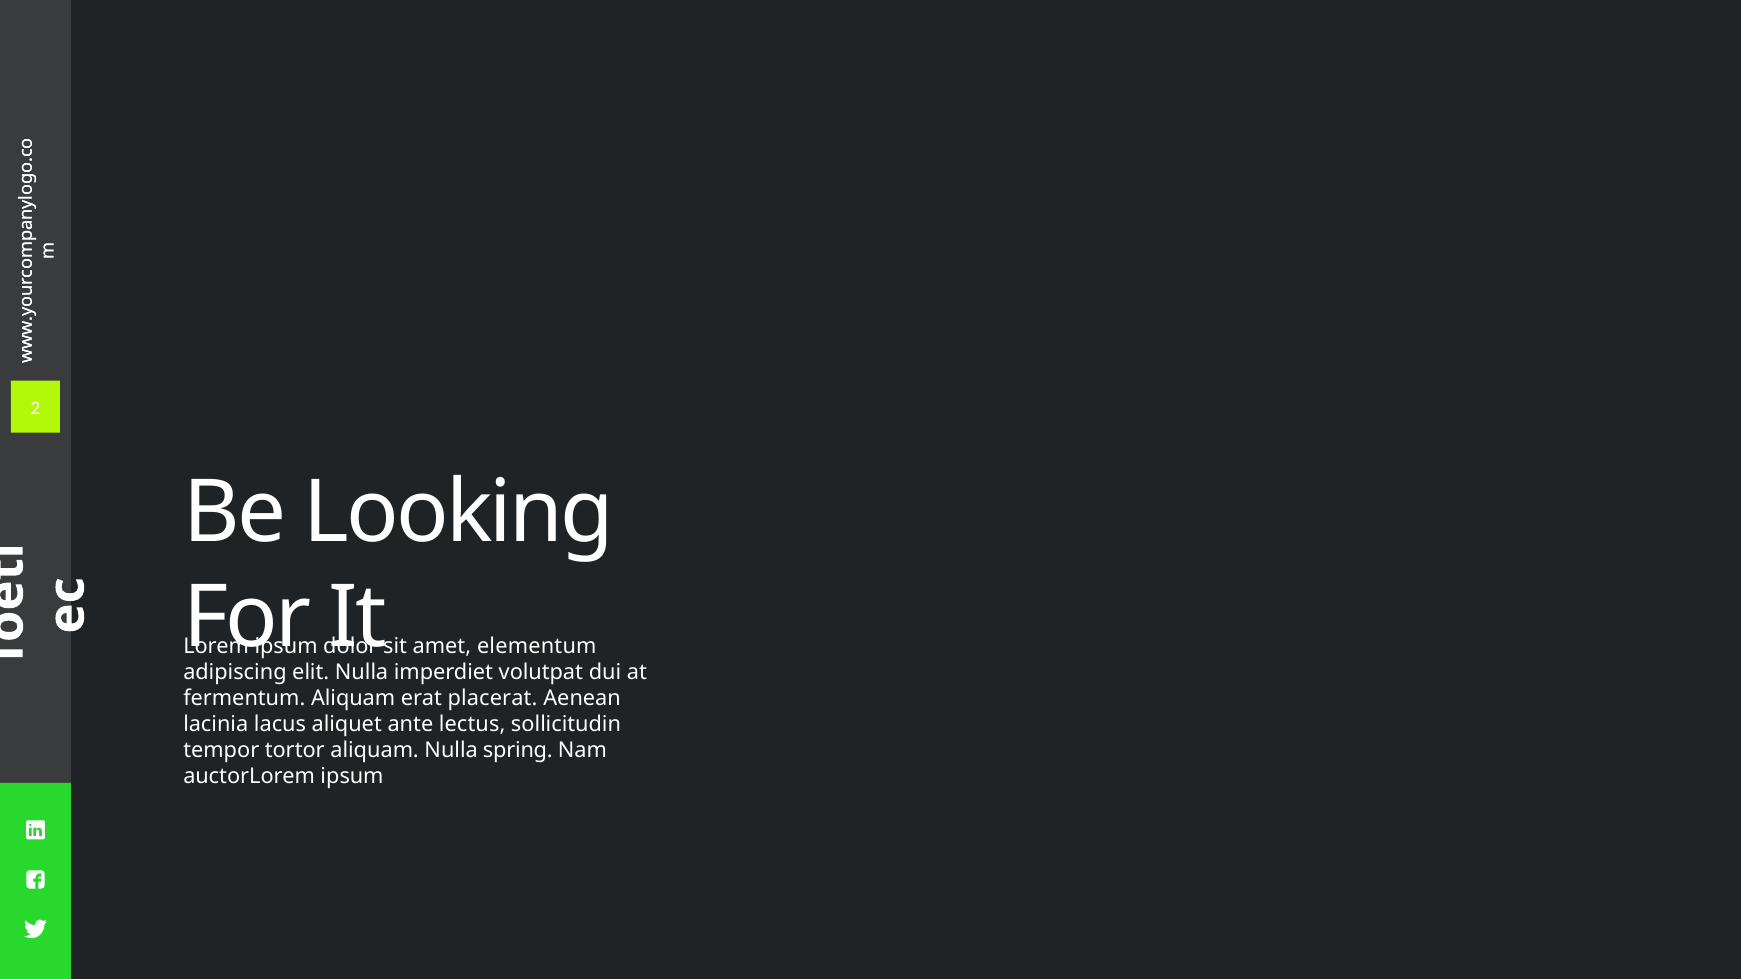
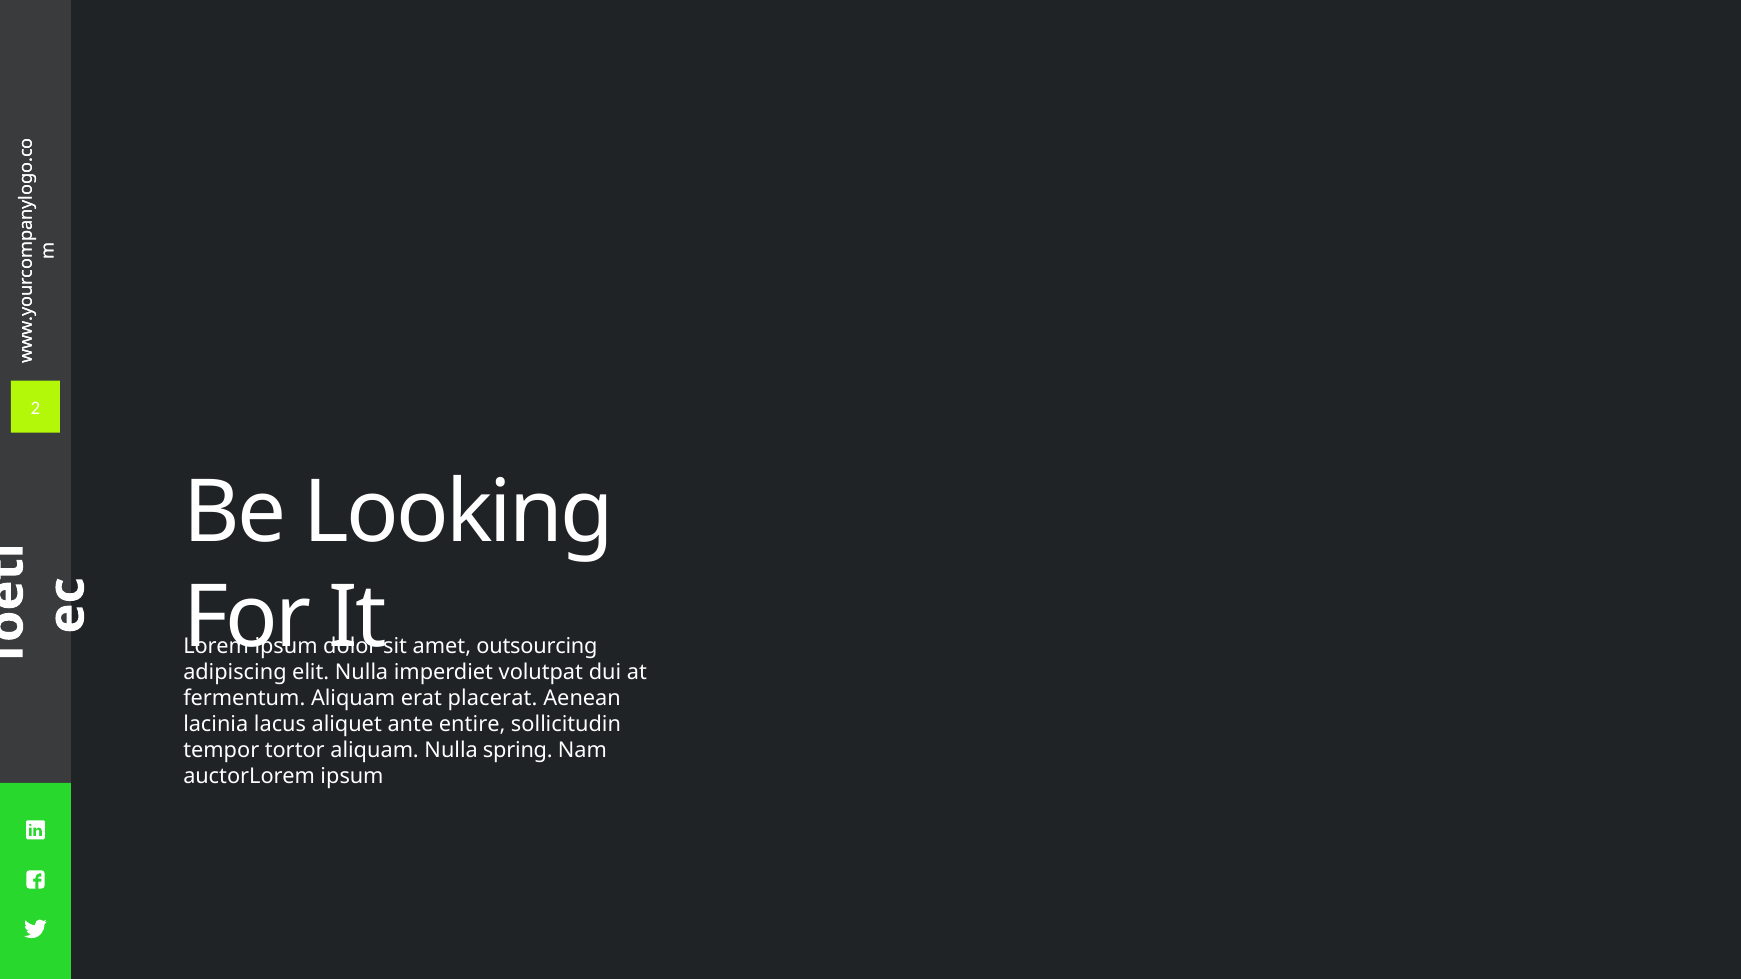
elementum: elementum -> outsourcing
lectus: lectus -> entire
